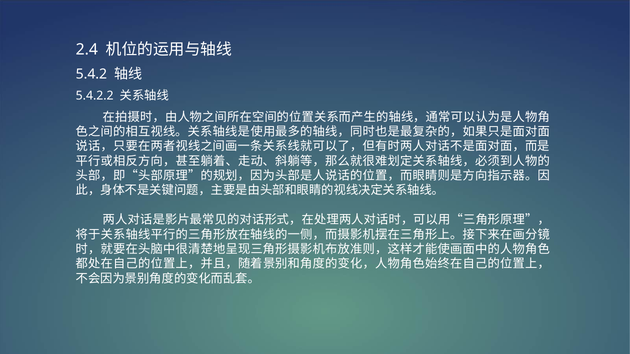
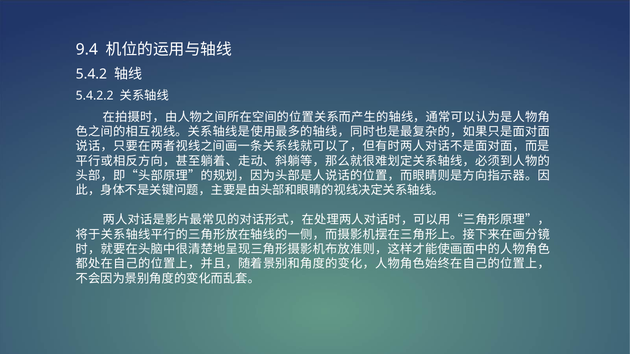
2.4: 2.4 -> 9.4
